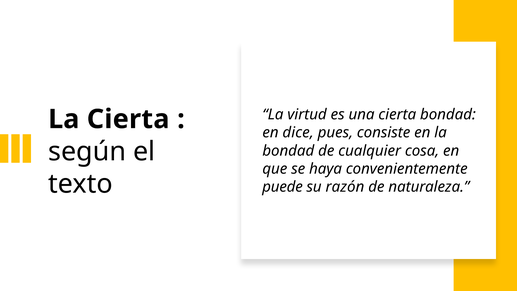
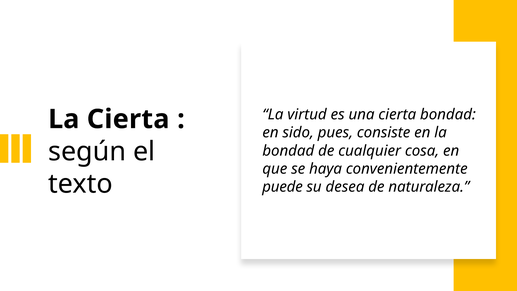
dice: dice -> sido
razón: razón -> desea
